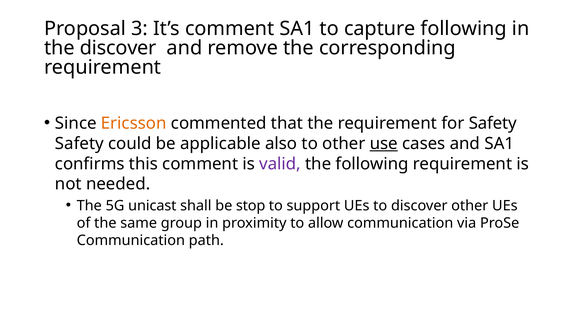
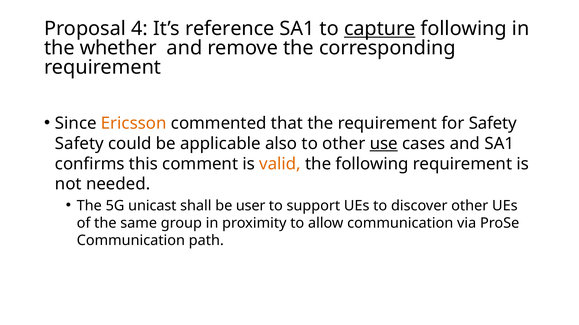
3: 3 -> 4
It’s comment: comment -> reference
capture underline: none -> present
the discover: discover -> whether
valid colour: purple -> orange
stop: stop -> user
